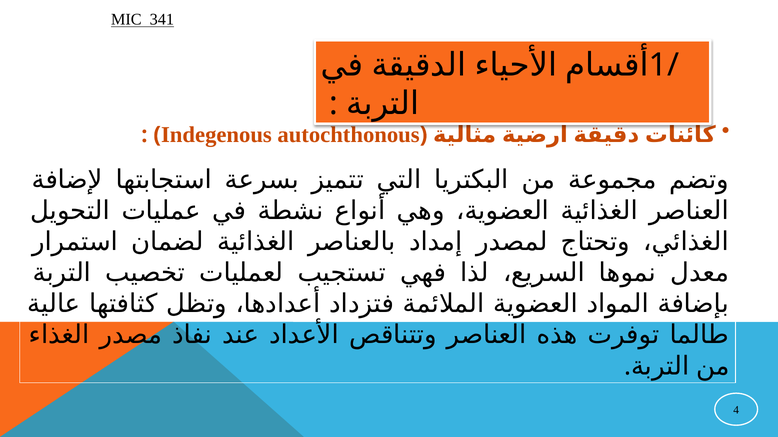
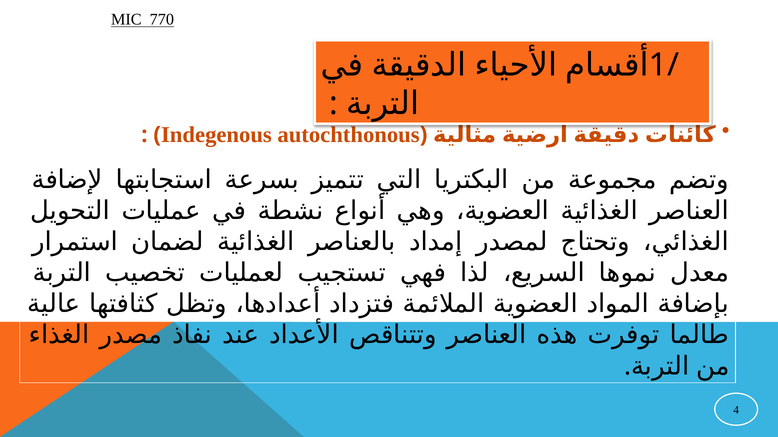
341: 341 -> 770
